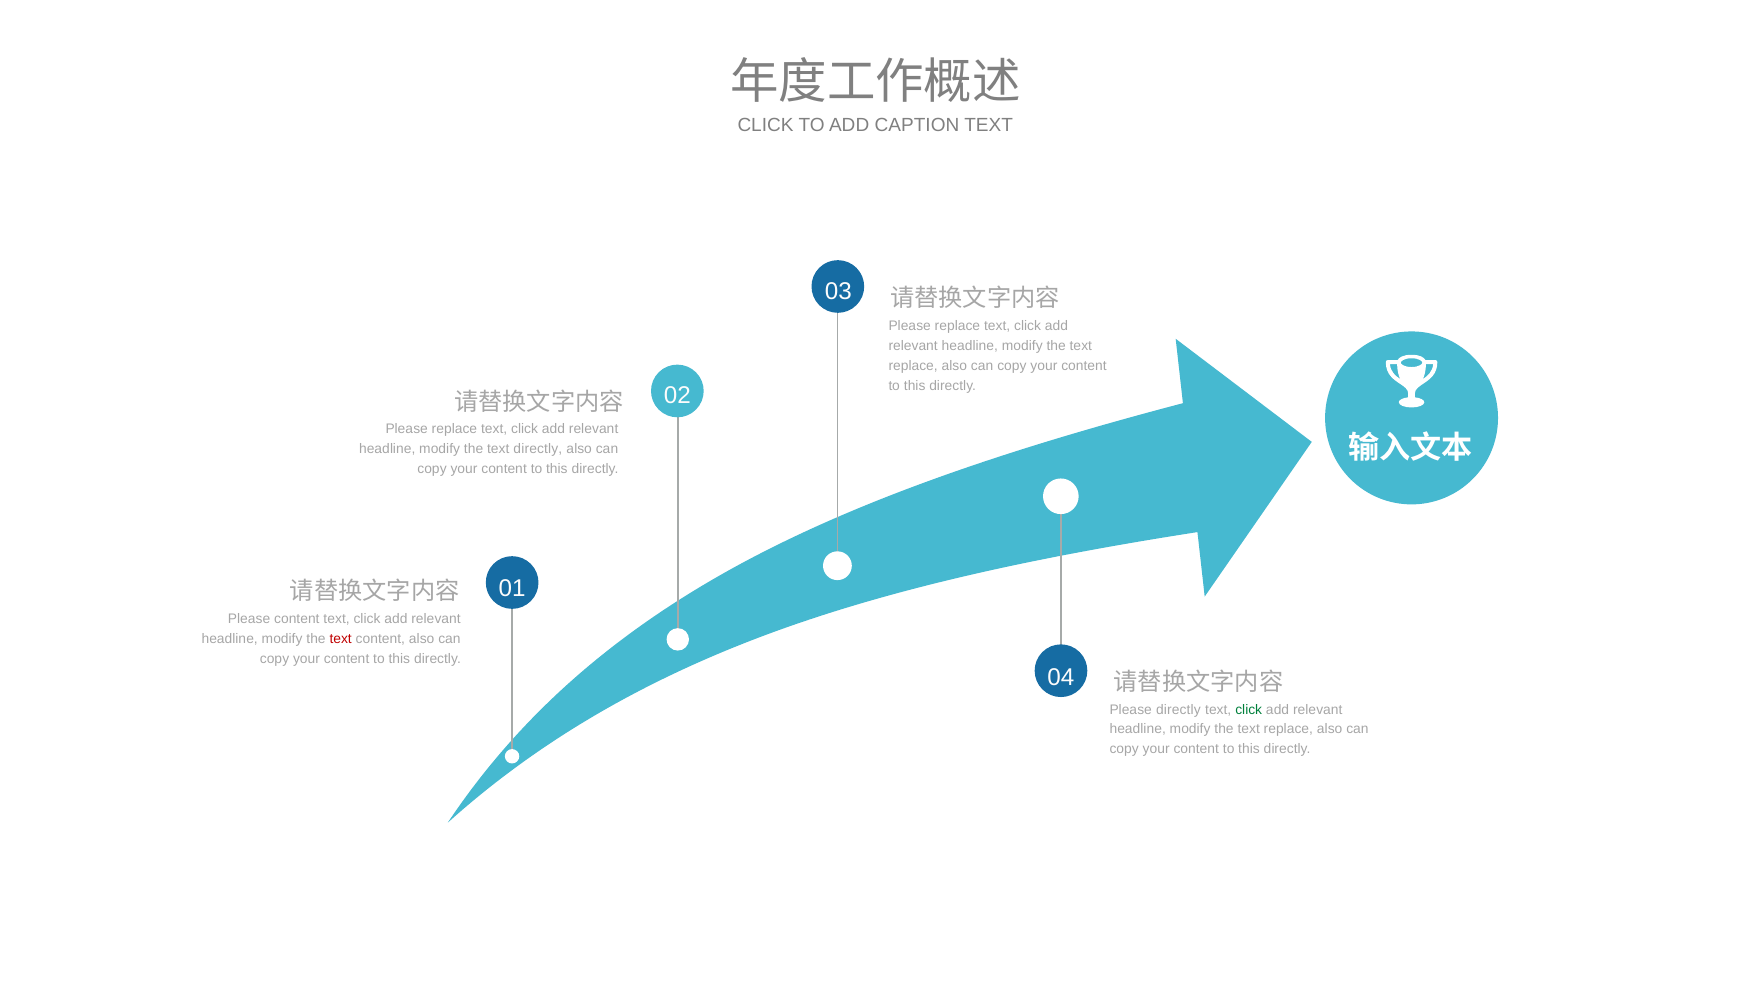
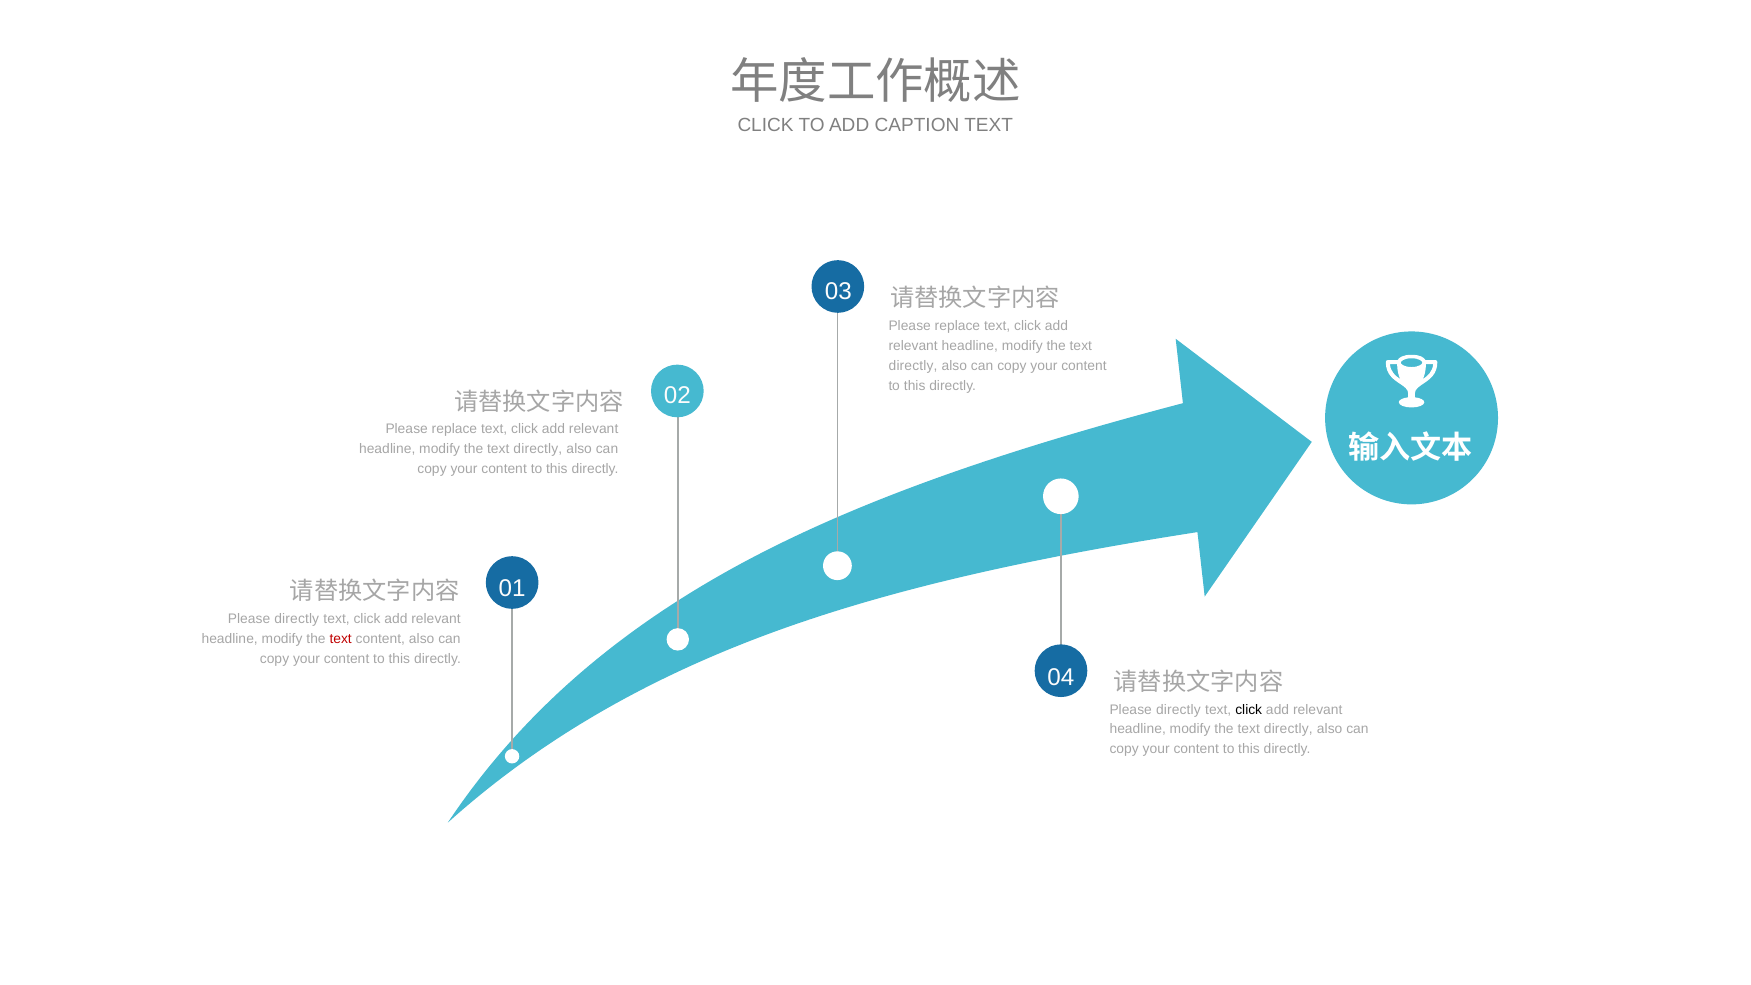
replace at (913, 366): replace -> directly
content at (297, 619): content -> directly
click at (1249, 709) colour: green -> black
replace at (1288, 729): replace -> directly
